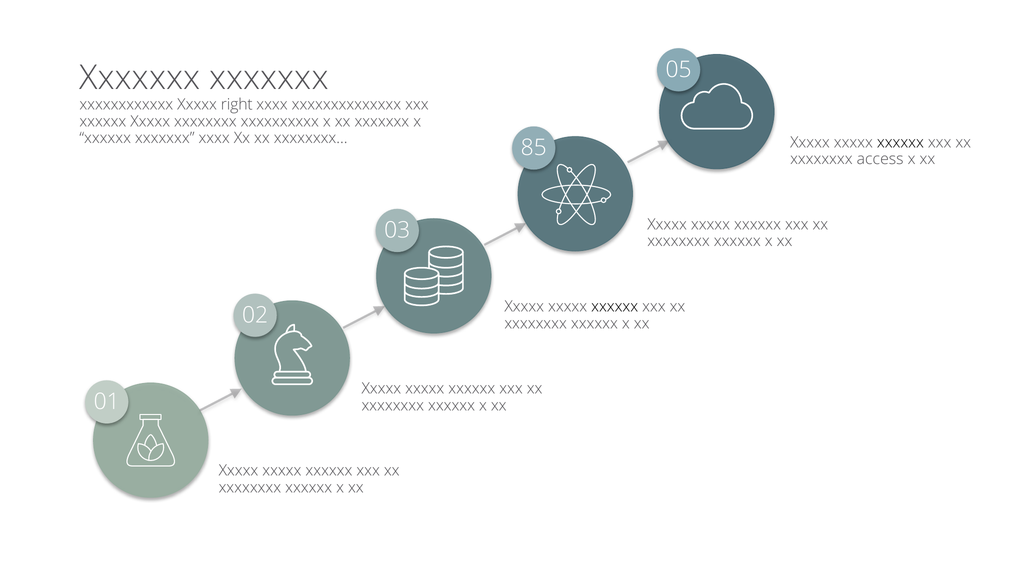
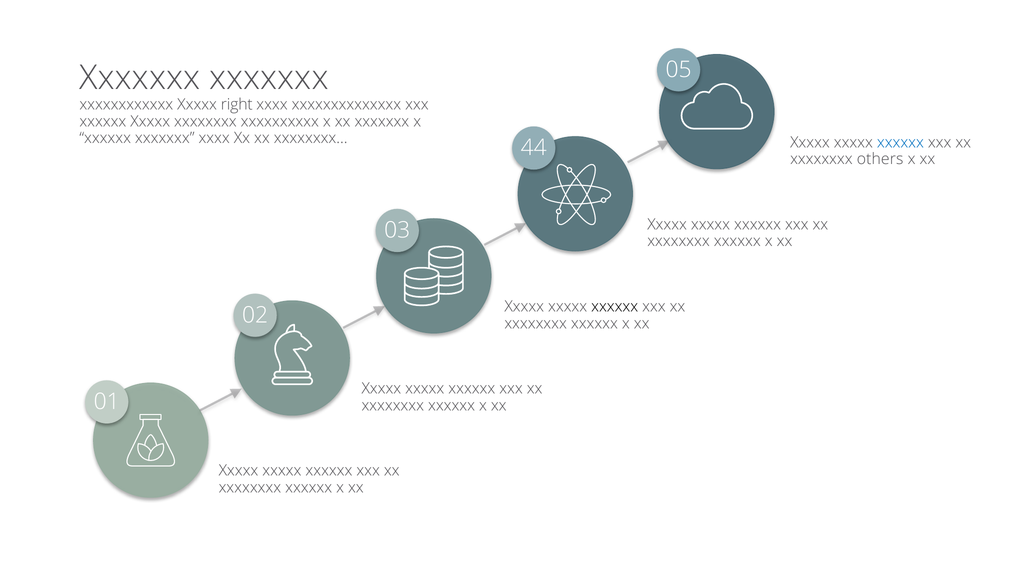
85: 85 -> 44
xxxxxx at (900, 143) colour: black -> blue
access: access -> others
